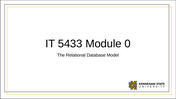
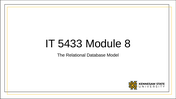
0: 0 -> 8
